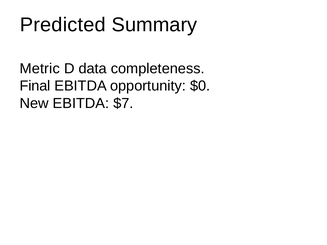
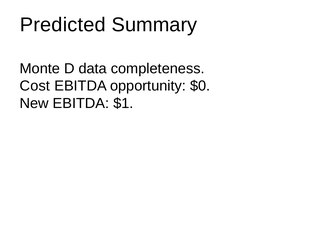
Metric: Metric -> Monte
Final: Final -> Cost
$7: $7 -> $1
